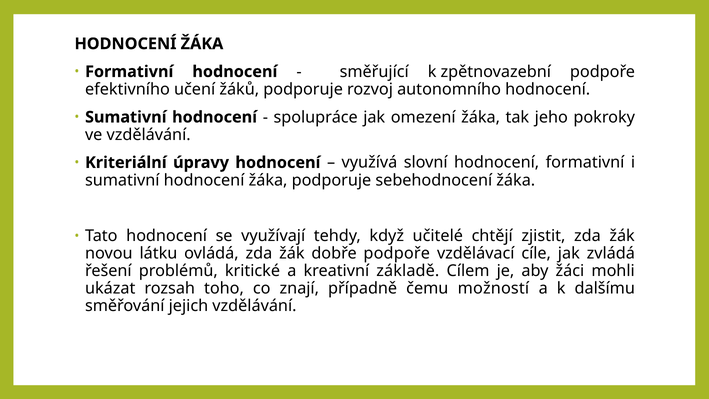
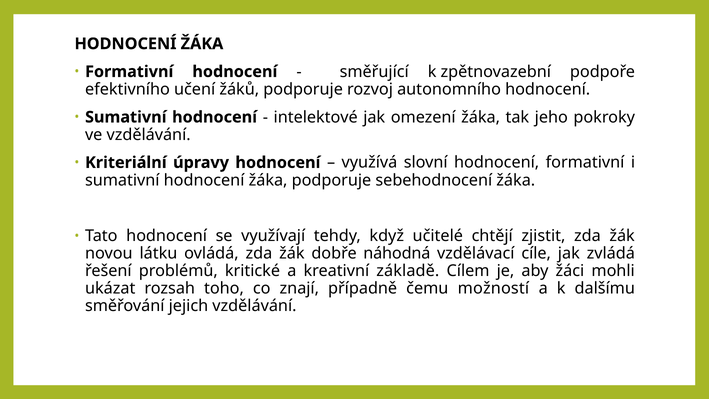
spolupráce: spolupráce -> intelektové
dobře podpoře: podpoře -> náhodná
